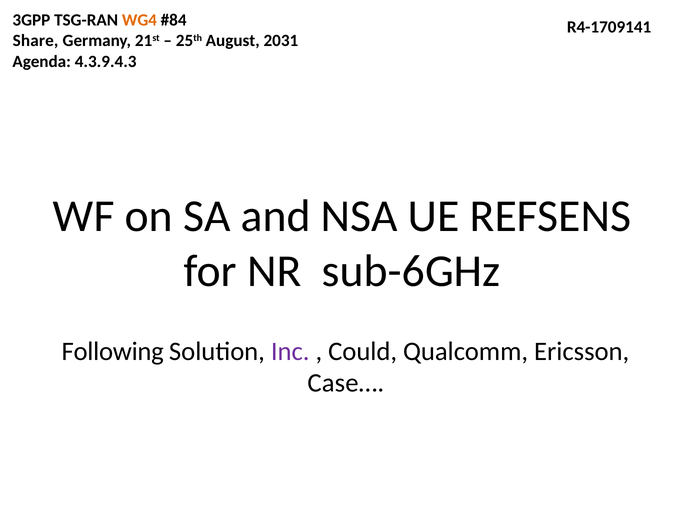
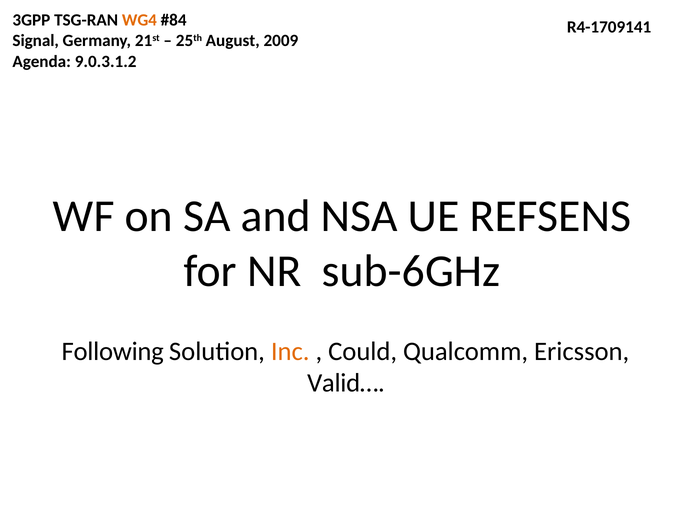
Share: Share -> Signal
2031: 2031 -> 2009
4.3.9.4.3: 4.3.9.4.3 -> 9.0.3.1.2
Inc colour: purple -> orange
Case…: Case… -> Valid…
